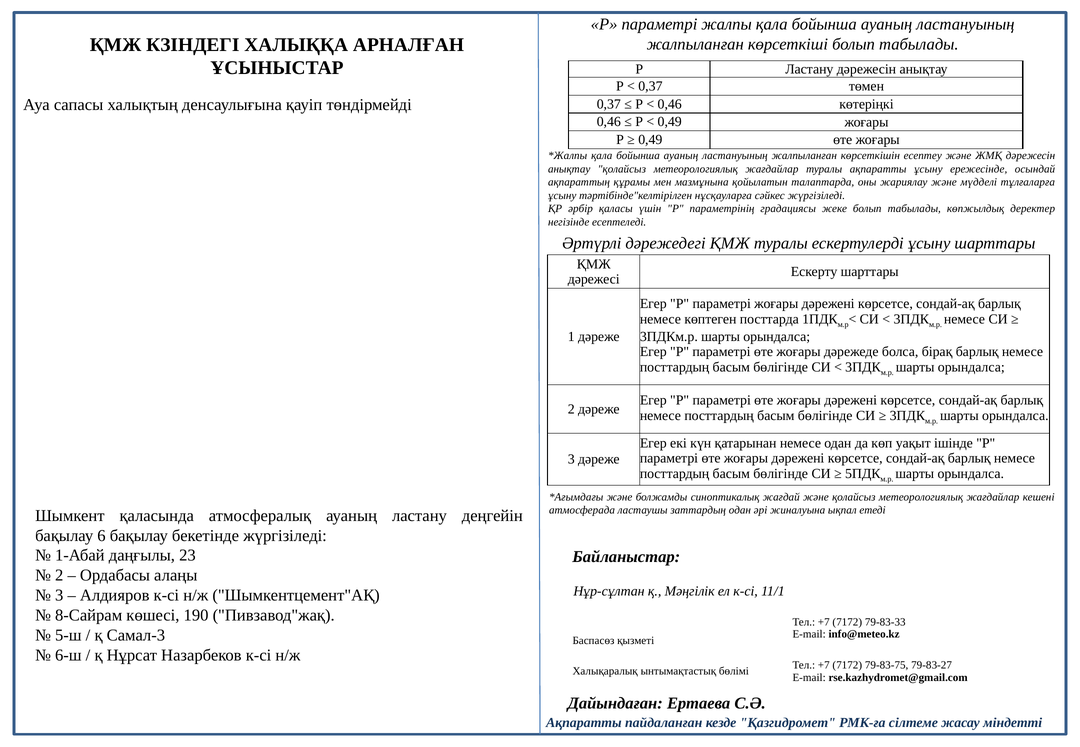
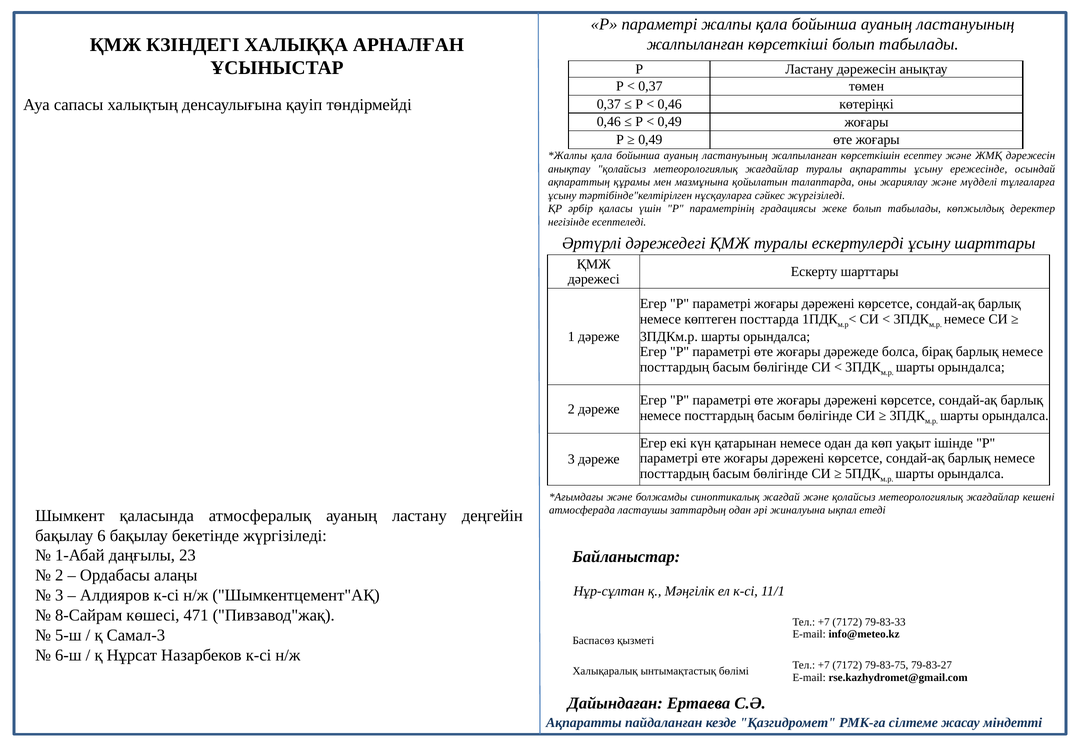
190: 190 -> 471
